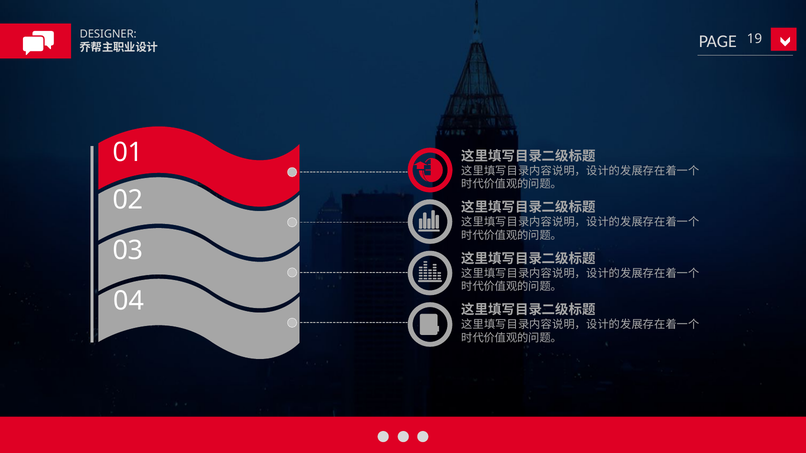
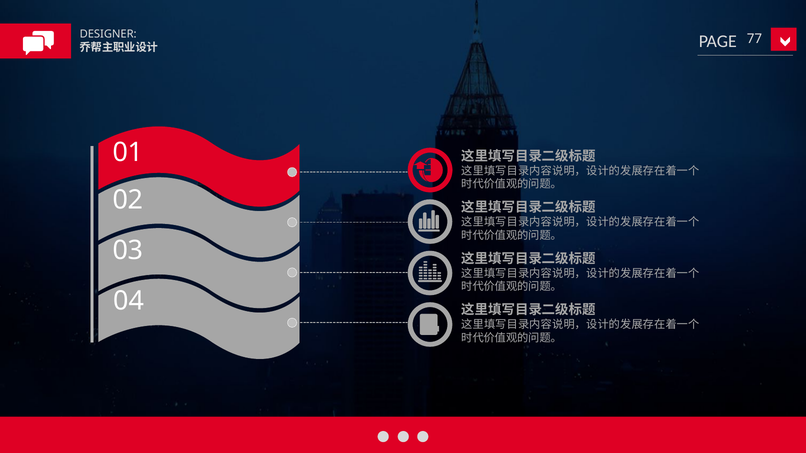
19: 19 -> 77
